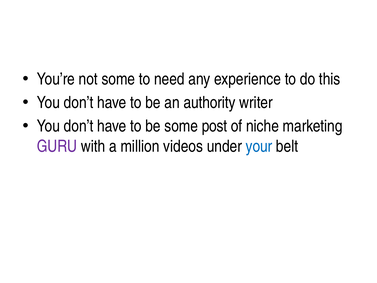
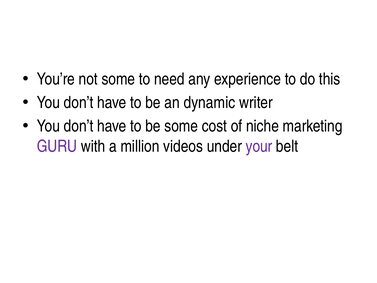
authority: authority -> dynamic
post: post -> cost
your colour: blue -> purple
